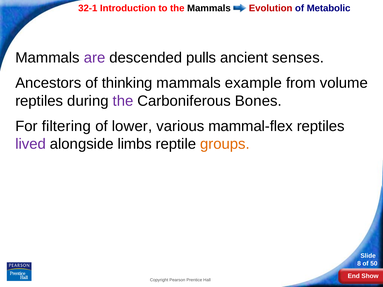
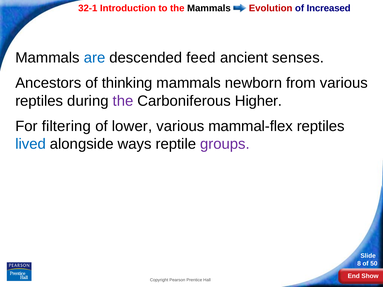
Metabolic: Metabolic -> Increased
are colour: purple -> blue
pulls: pulls -> feed
example: example -> newborn
from volume: volume -> various
Bones: Bones -> Higher
lived colour: purple -> blue
limbs: limbs -> ways
groups colour: orange -> purple
